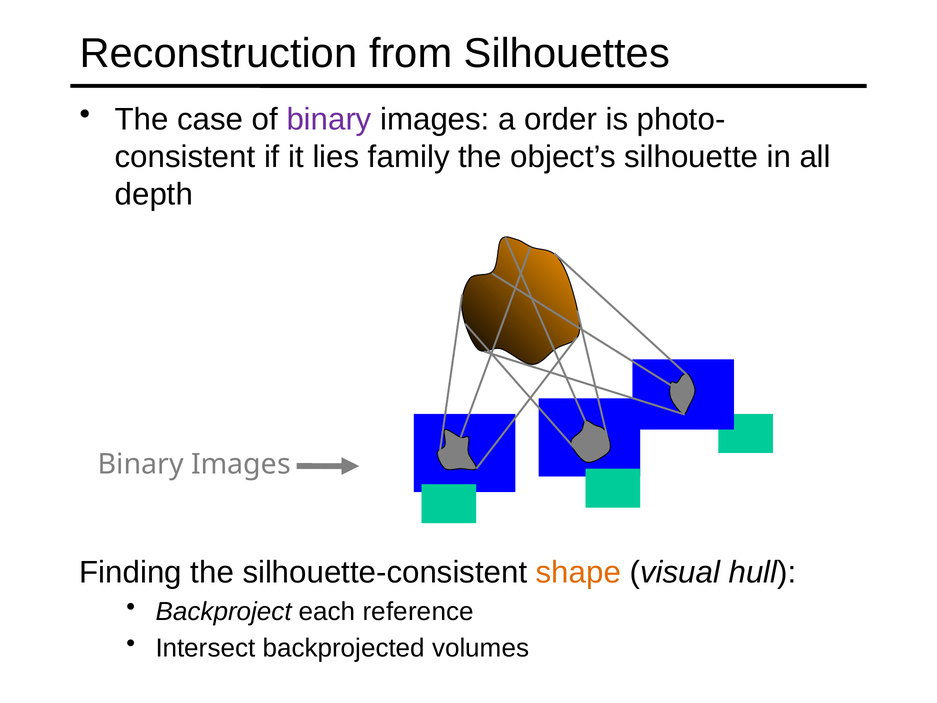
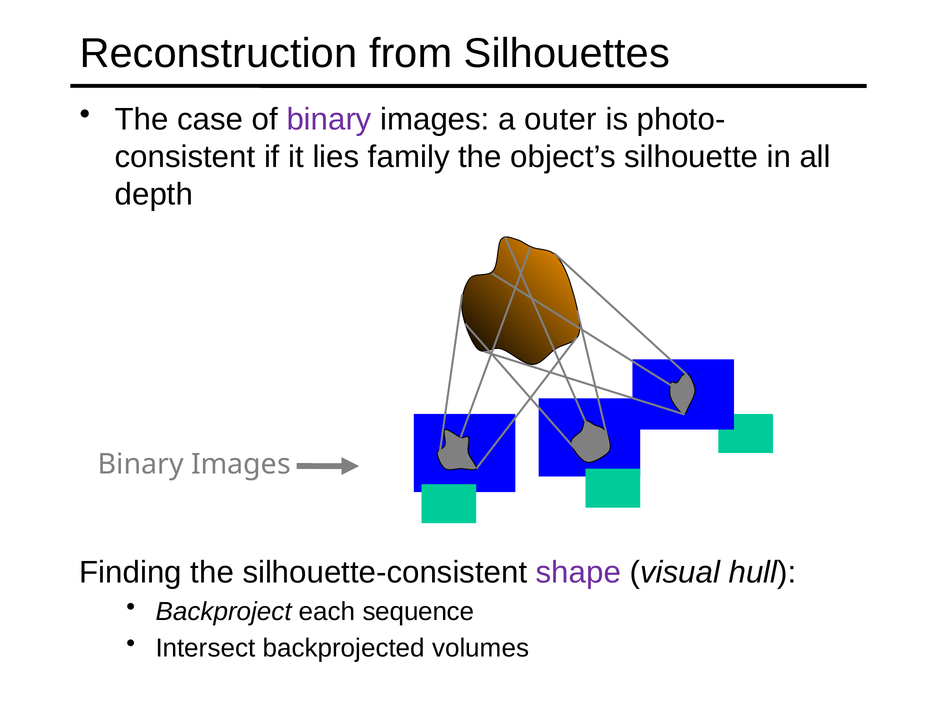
order: order -> outer
shape colour: orange -> purple
reference: reference -> sequence
